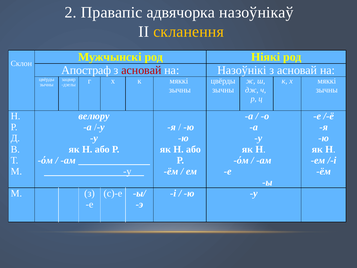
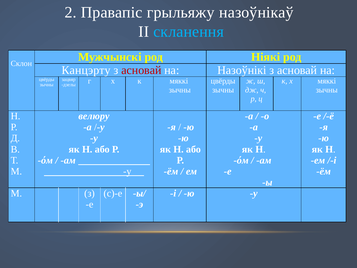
адвячорка: адвячорка -> грыльяжу
скланення colour: yellow -> light blue
Апостраф: Апостраф -> Канцэрту
